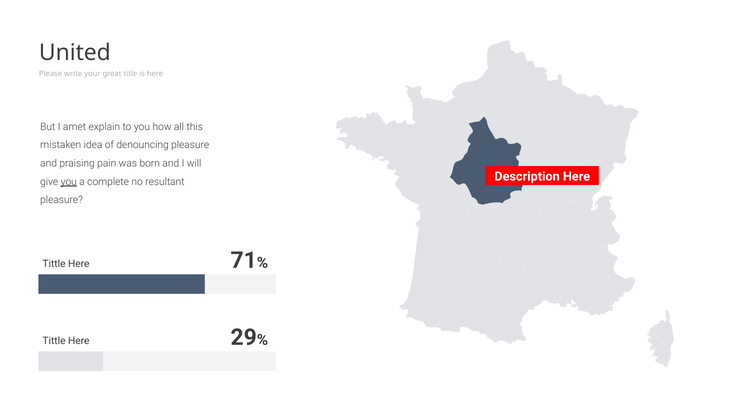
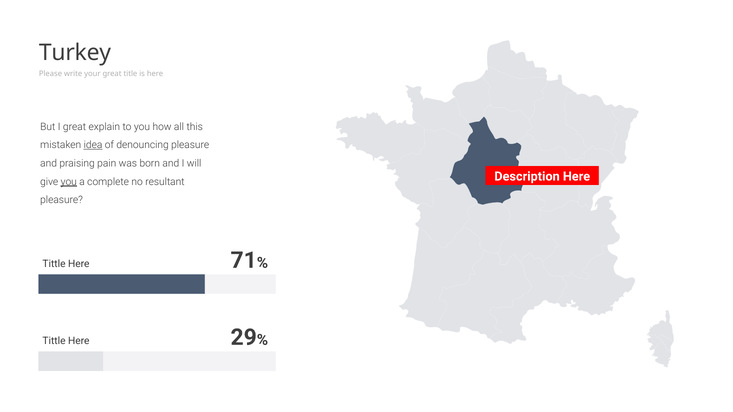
United: United -> Turkey
I amet: amet -> great
idea underline: none -> present
